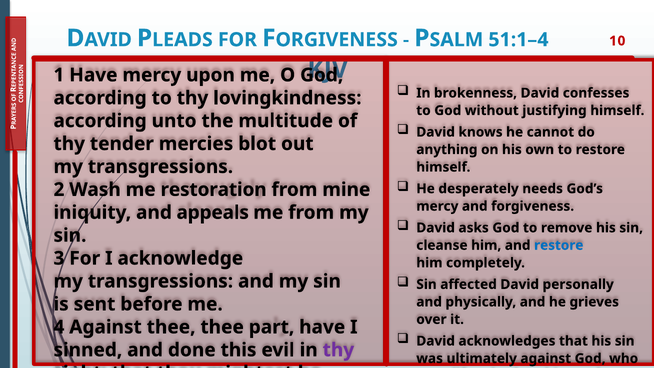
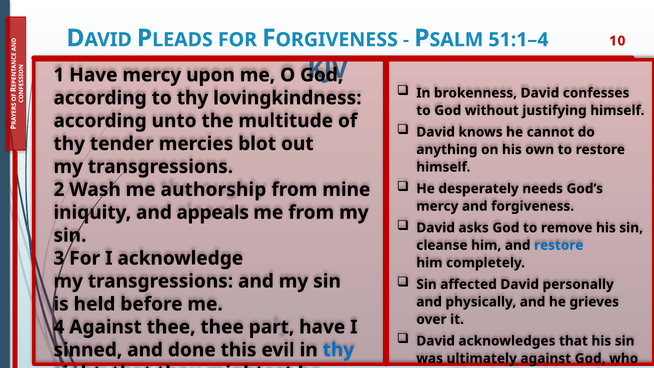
restoration: restoration -> authorship
sent: sent -> held
thy at (338, 350) colour: purple -> blue
